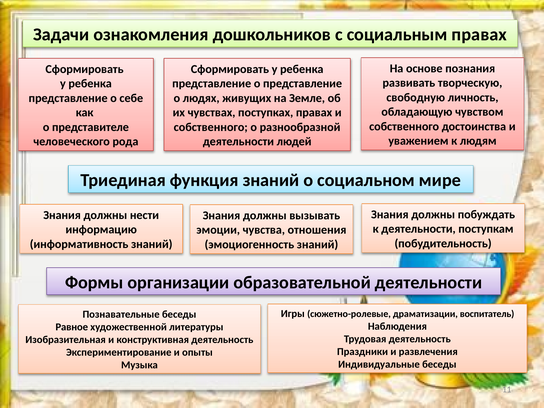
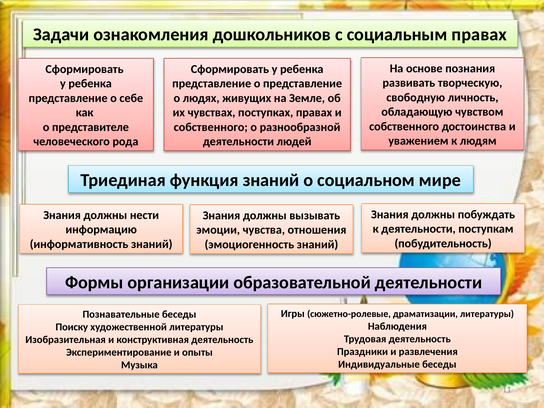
драматизации воспитатель: воспитатель -> литературы
Равное: Равное -> Поиску
